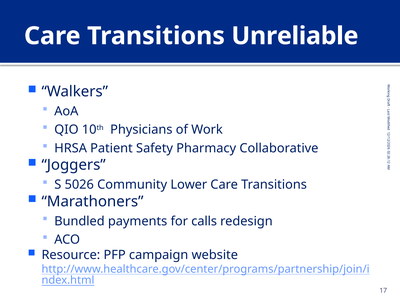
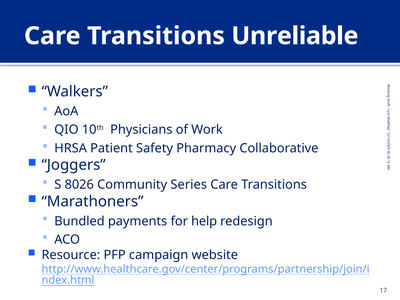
5026: 5026 -> 8026
Lower: Lower -> Series
calls: calls -> help
